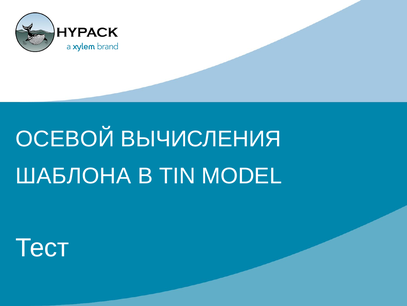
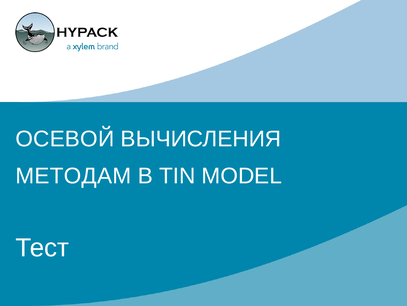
ШАБЛОНА: ШАБЛОНА -> МЕТОДАМ
